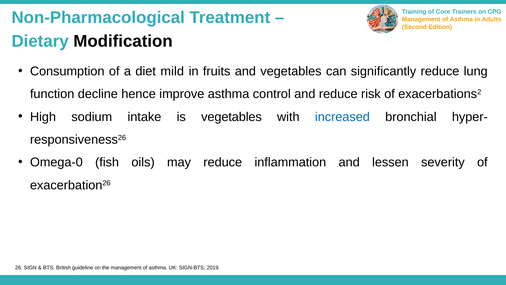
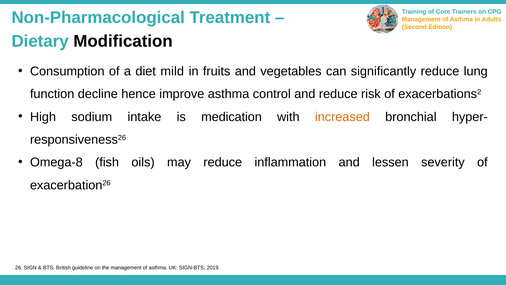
is vegetables: vegetables -> medication
increased colour: blue -> orange
Omega-0: Omega-0 -> Omega-8
